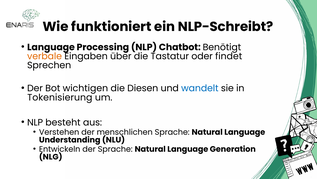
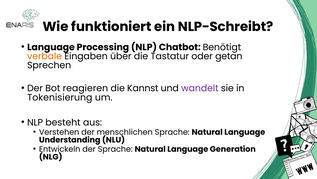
findet: findet -> getan
wichtigen: wichtigen -> reagieren
Diesen: Diesen -> Kannst
wandelt colour: blue -> purple
